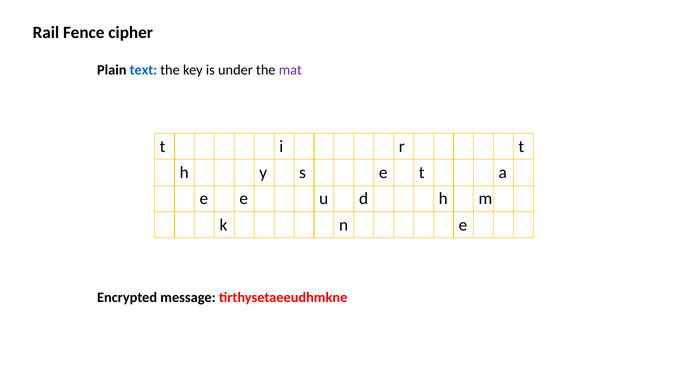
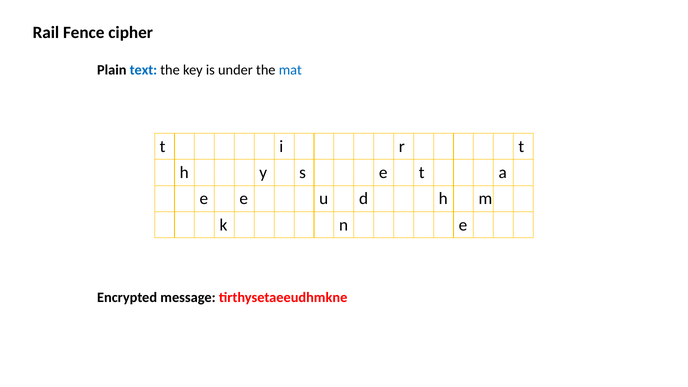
mat colour: purple -> blue
